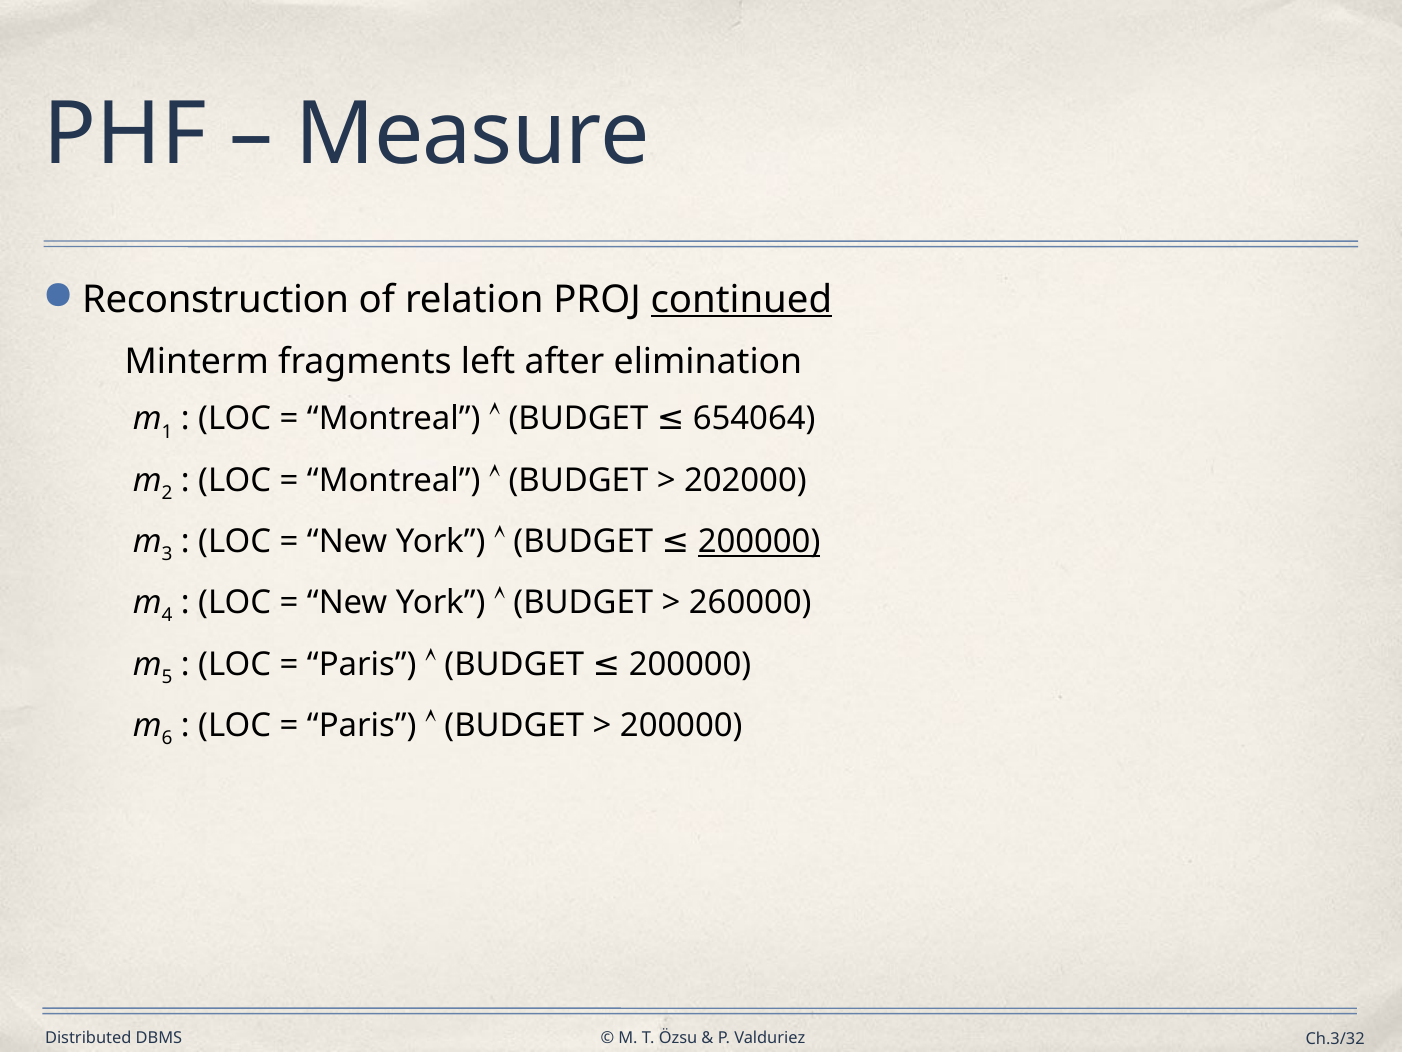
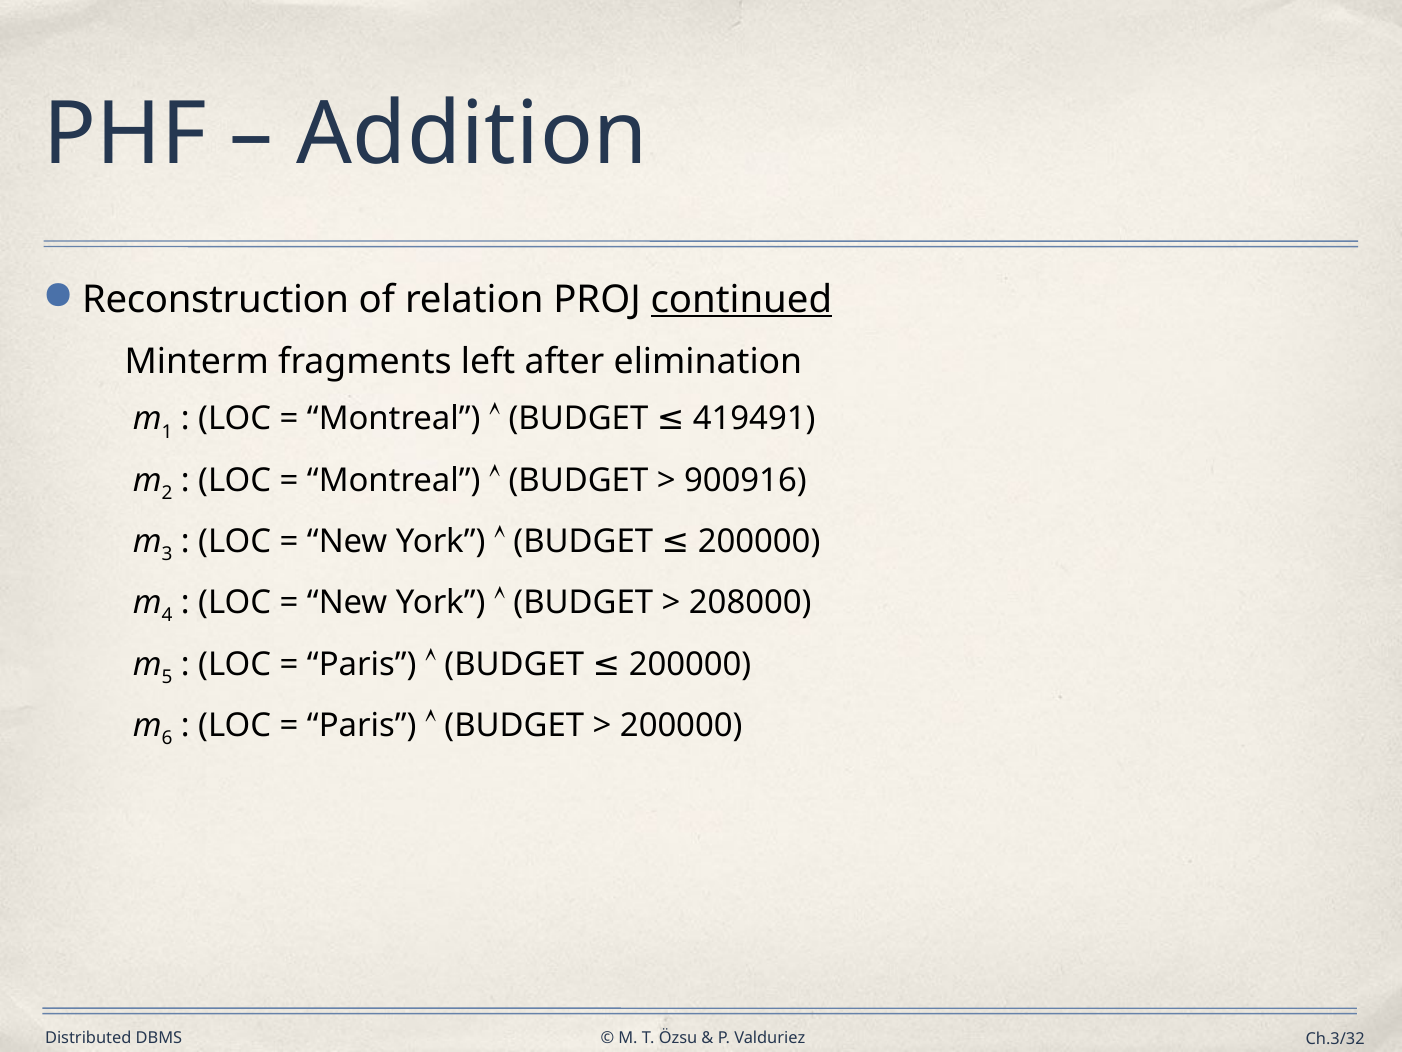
Measure: Measure -> Addition
654064: 654064 -> 419491
202000: 202000 -> 900916
200000 at (759, 541) underline: present -> none
260000: 260000 -> 208000
